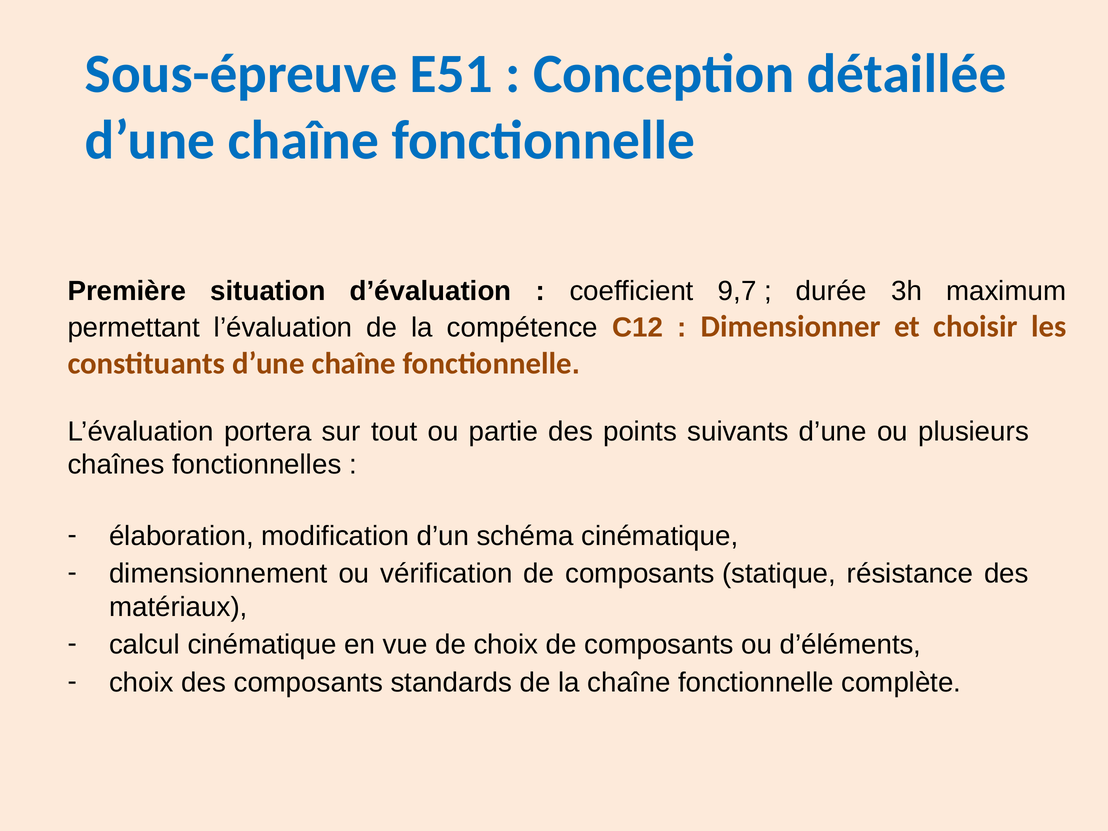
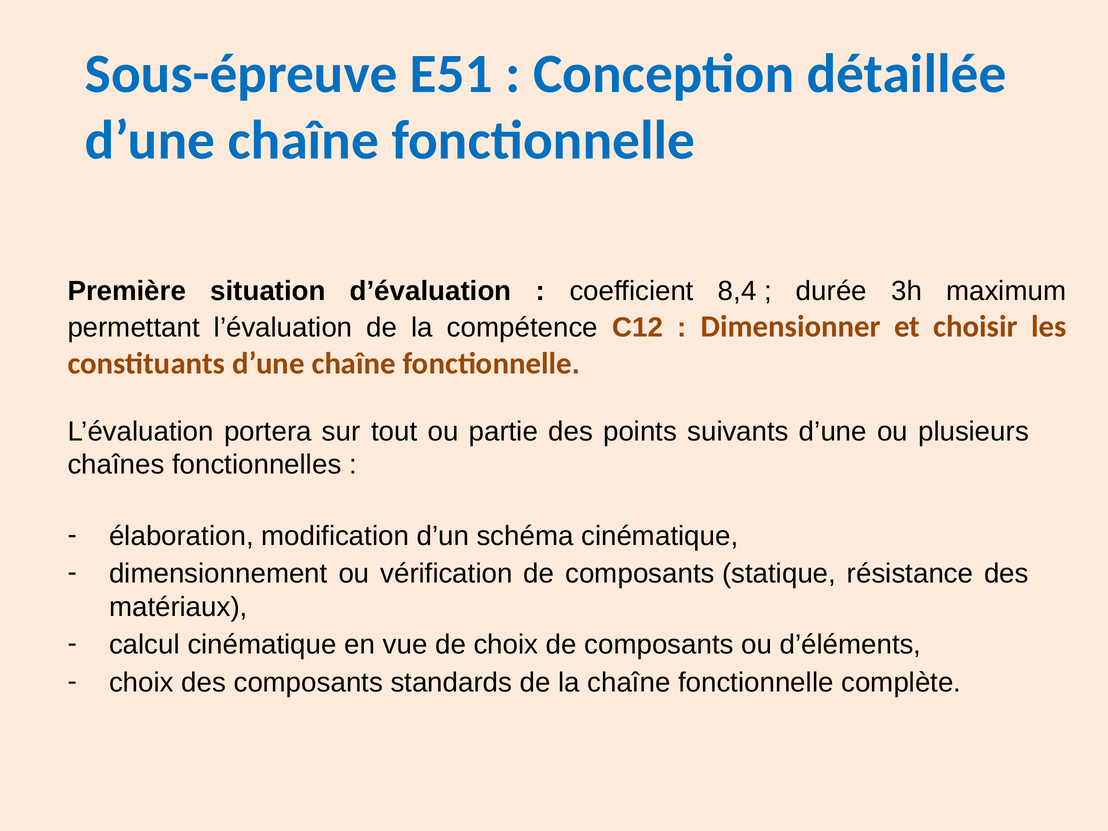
9,7: 9,7 -> 8,4
